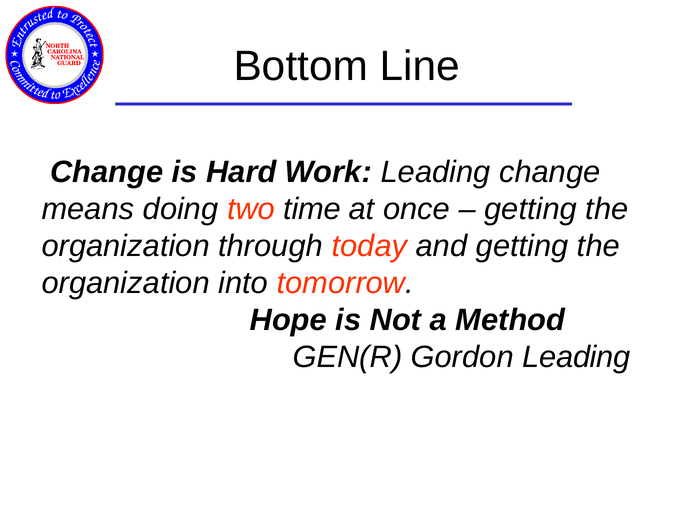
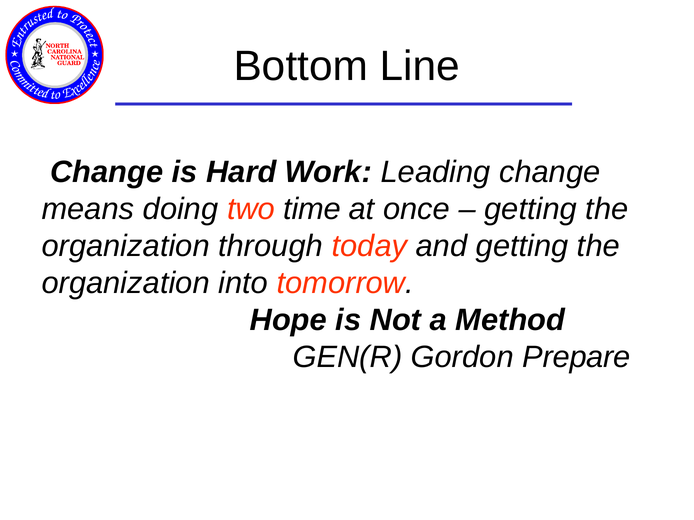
Gordon Leading: Leading -> Prepare
